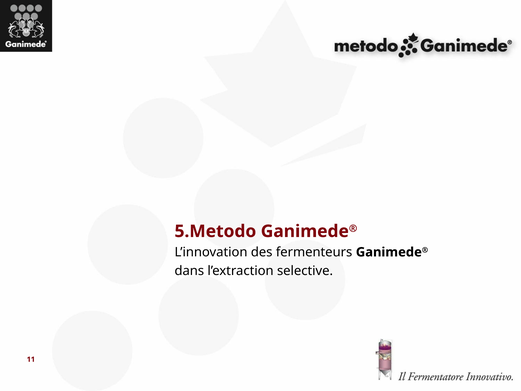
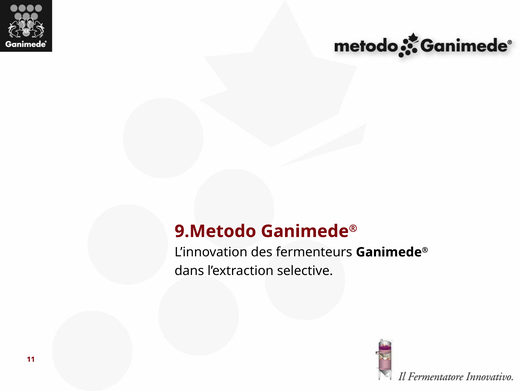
5.Metodo: 5.Metodo -> 9.Metodo
